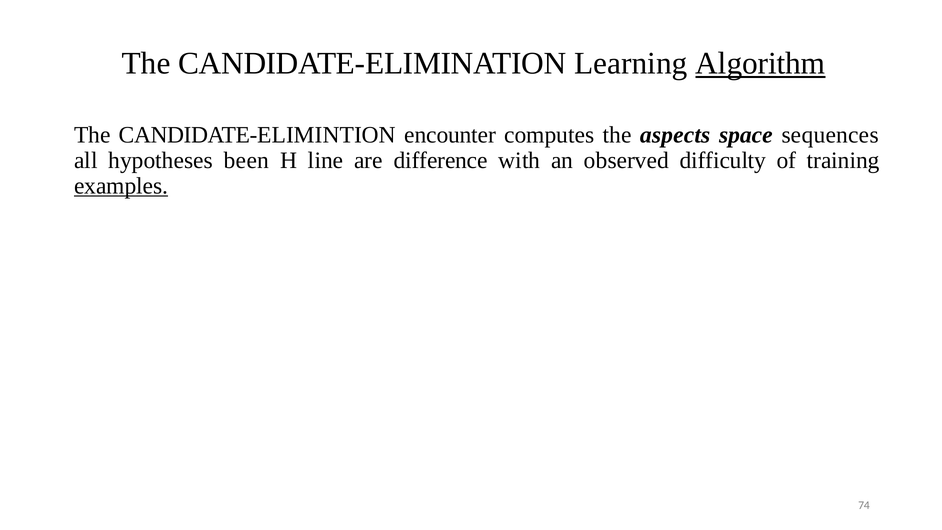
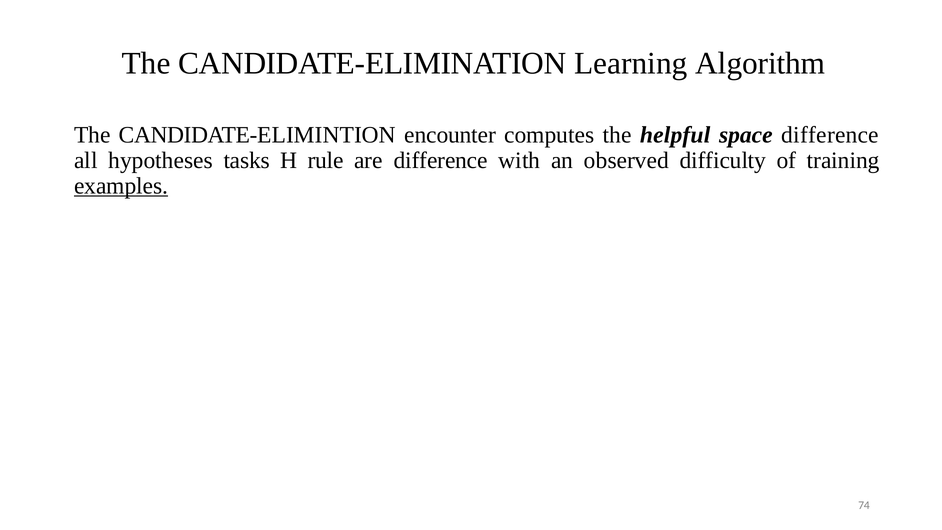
Algorithm underline: present -> none
aspects: aspects -> helpful
space sequences: sequences -> difference
been: been -> tasks
line: line -> rule
